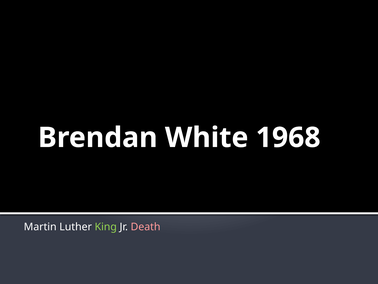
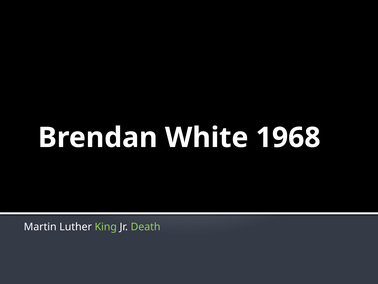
Death colour: pink -> light green
